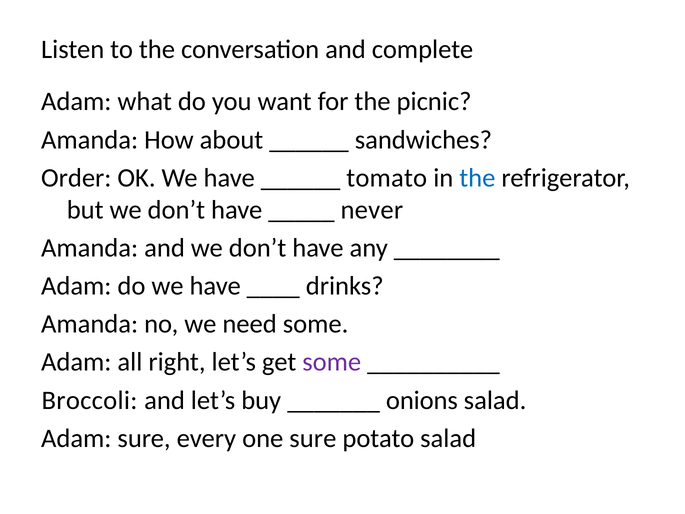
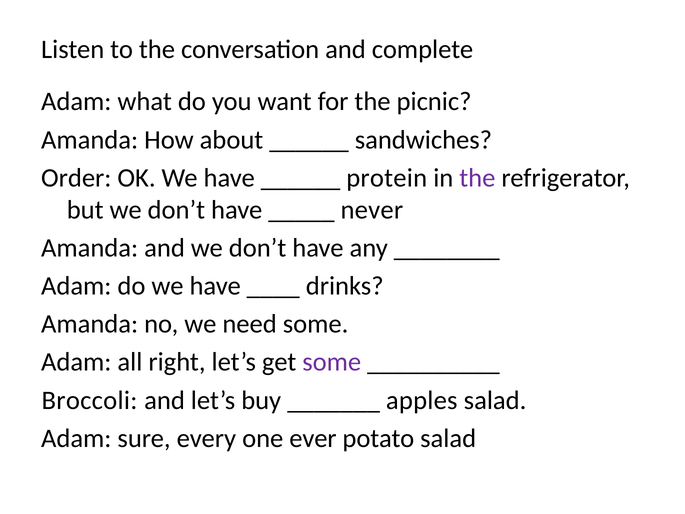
tomato: tomato -> protein
the at (477, 178) colour: blue -> purple
onions: onions -> apples
one sure: sure -> ever
